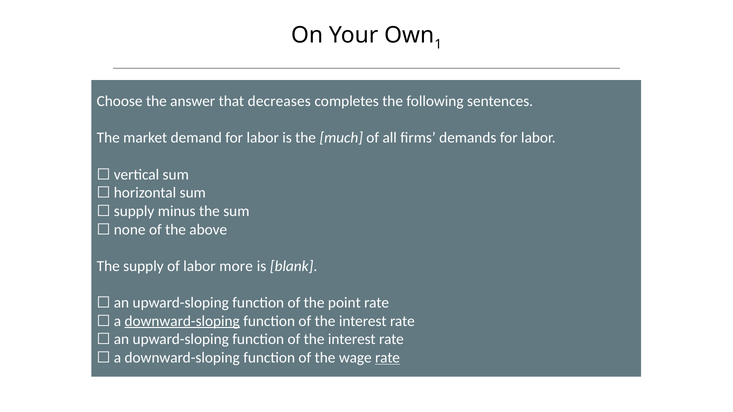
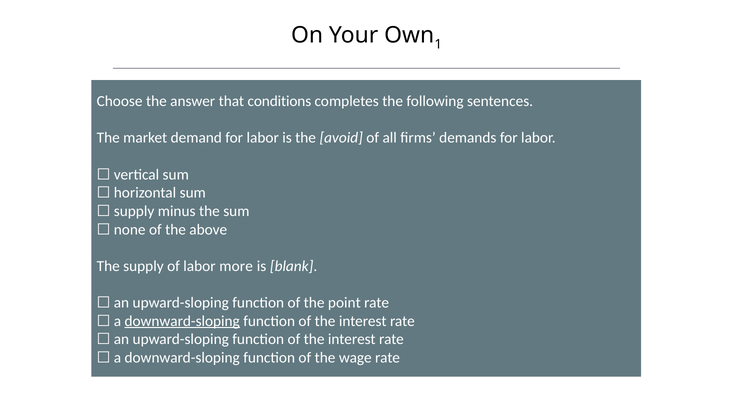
decreases: decreases -> conditions
much: much -> avoid
rate at (388, 358) underline: present -> none
